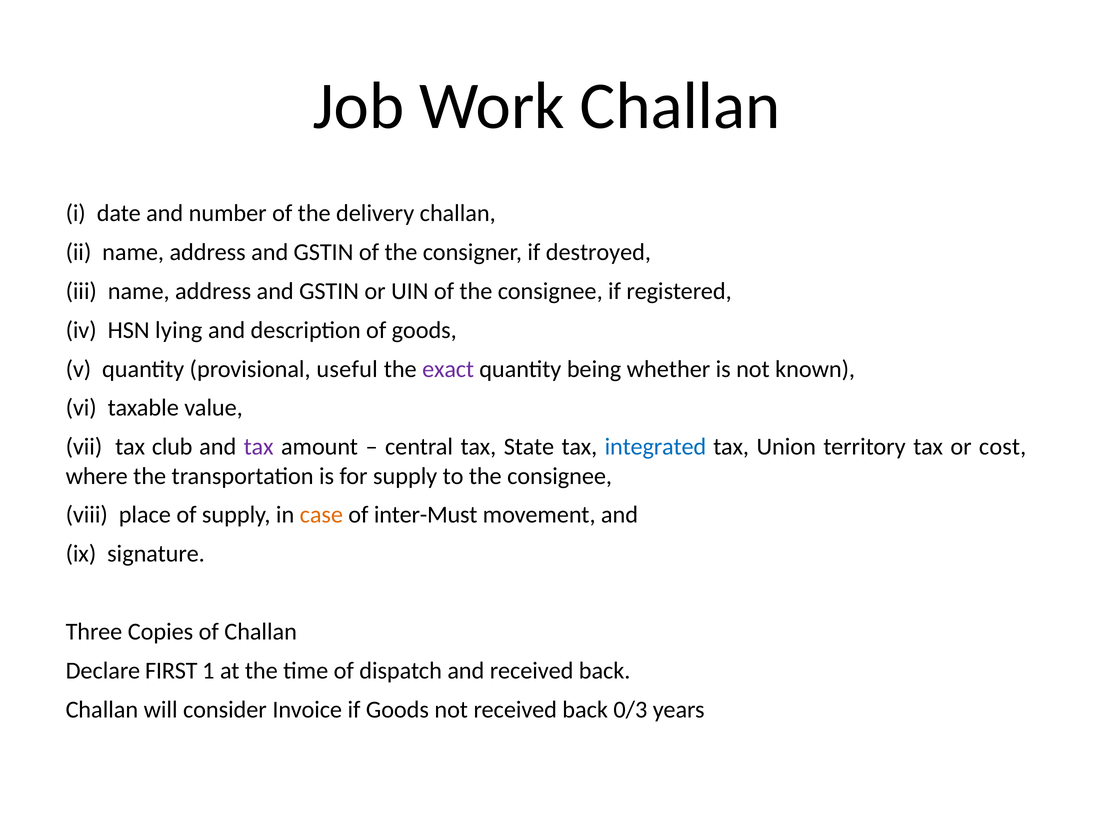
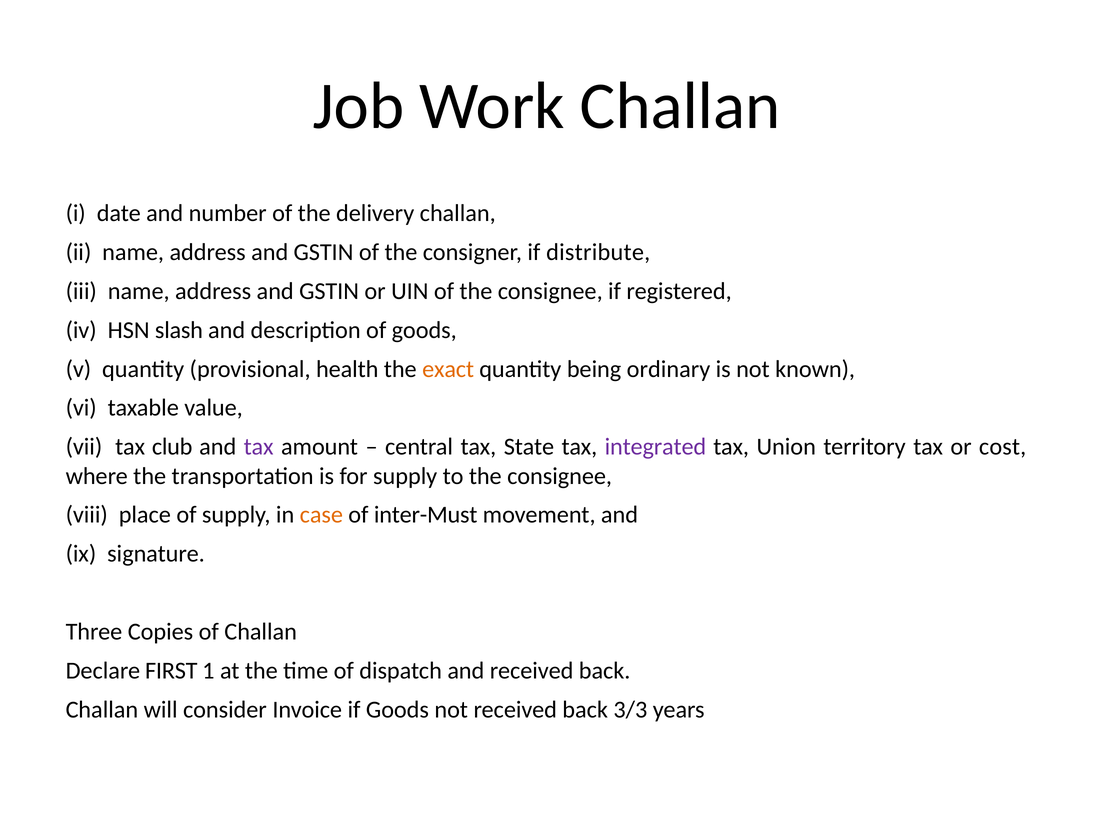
destroyed: destroyed -> distribute
lying: lying -> slash
useful: useful -> health
exact colour: purple -> orange
whether: whether -> ordinary
integrated colour: blue -> purple
0/3: 0/3 -> 3/3
